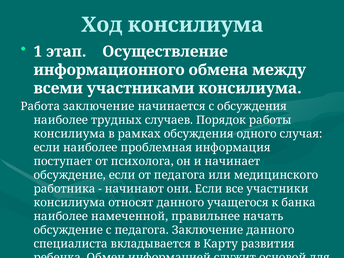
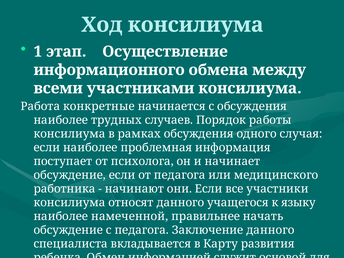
Работа заключение: заключение -> конкретные
банка: банка -> языку
